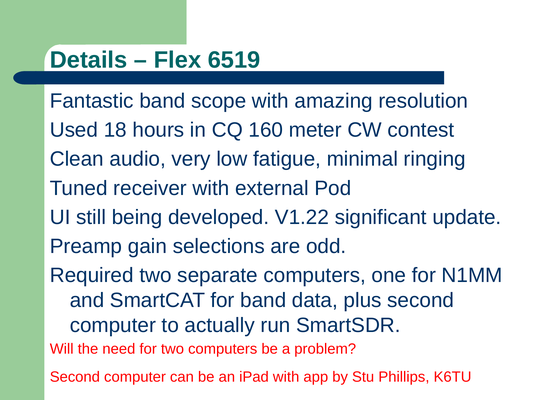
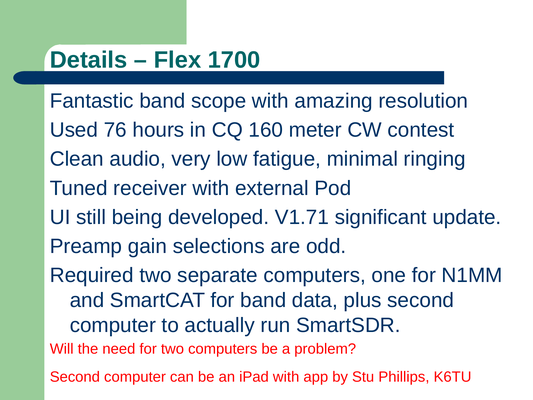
6519: 6519 -> 1700
18: 18 -> 76
V1.22: V1.22 -> V1.71
